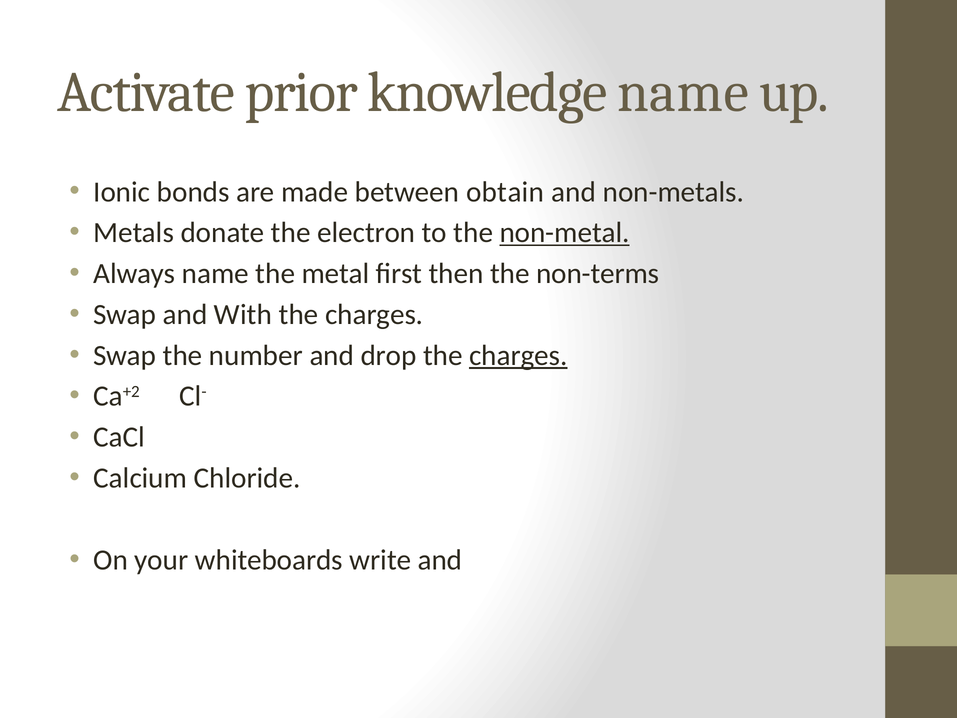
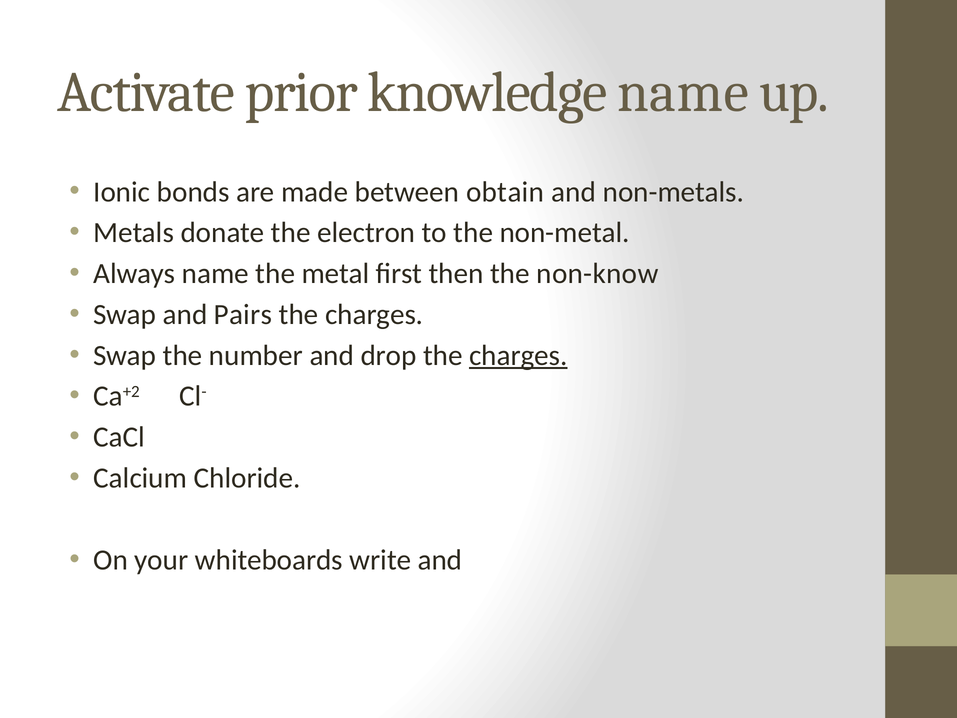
non-metal underline: present -> none
non-terms: non-terms -> non-know
With: With -> Pairs
